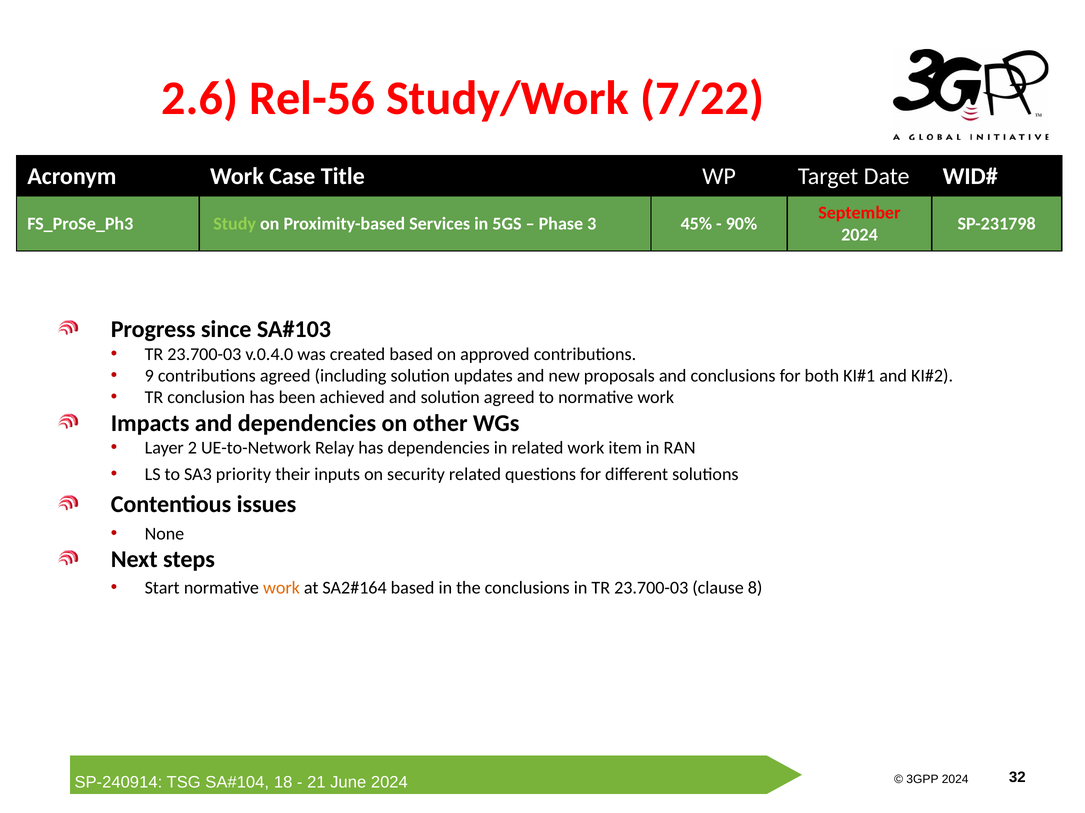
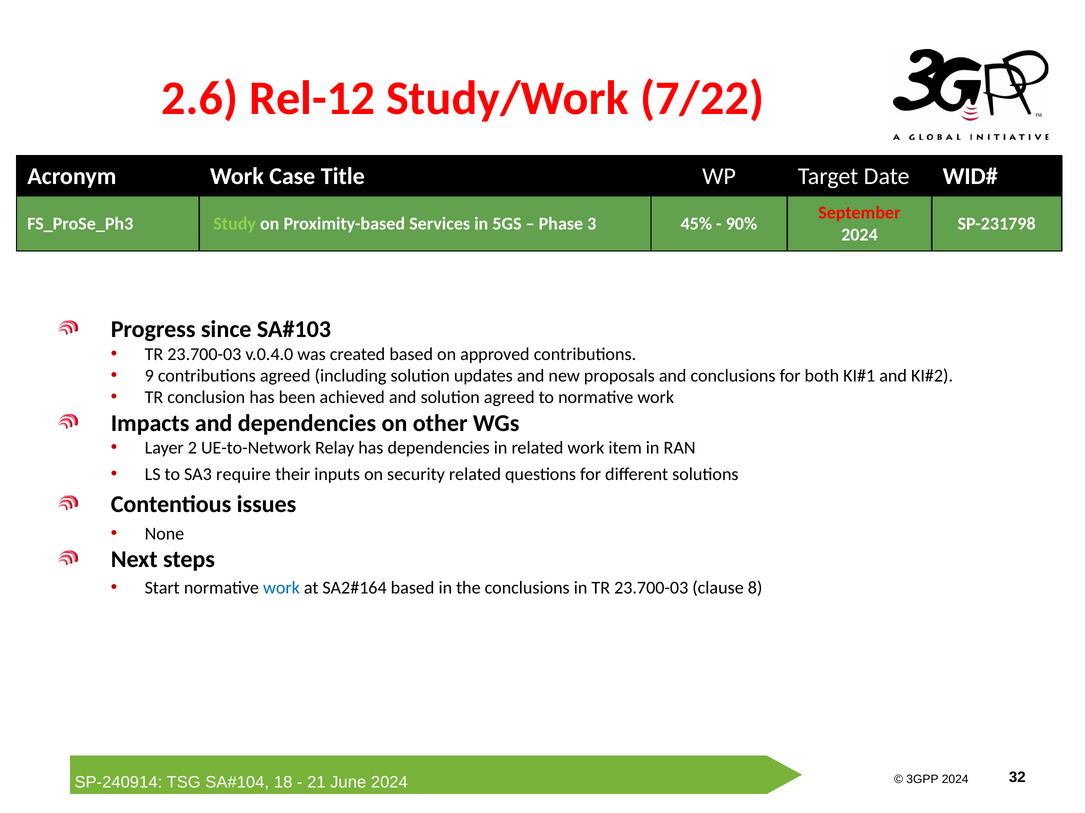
Rel-56: Rel-56 -> Rel-12
priority: priority -> require
work at (281, 589) colour: orange -> blue
